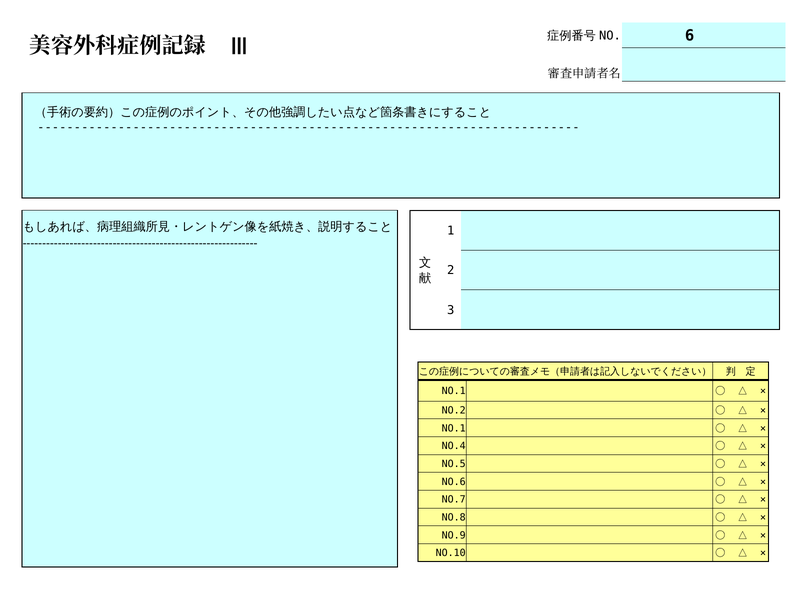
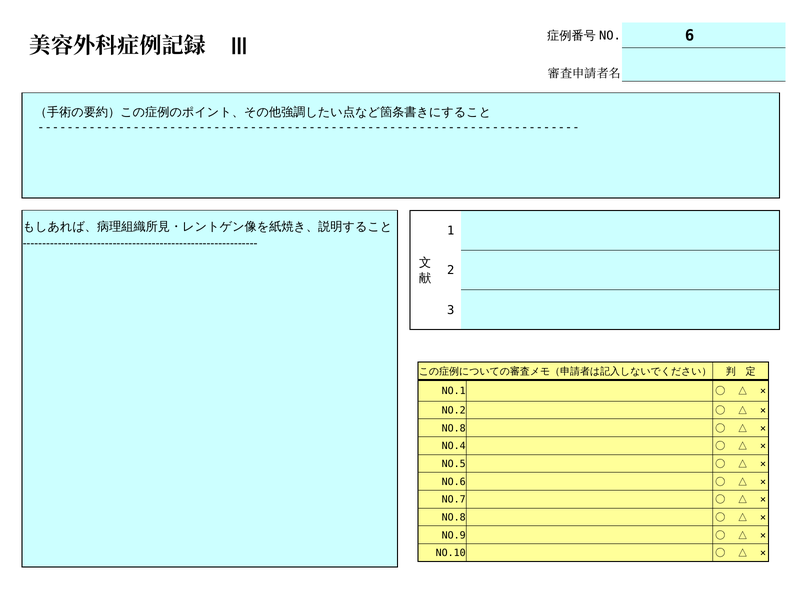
NO.1 at (454, 429): NO.1 -> NO.8
